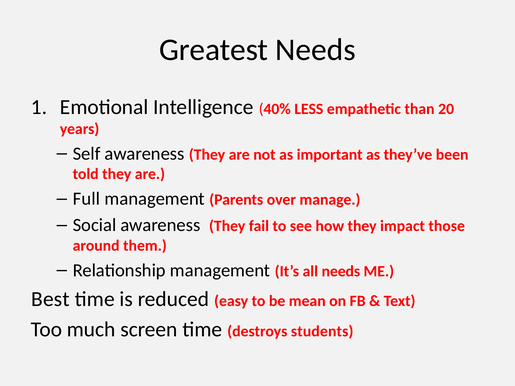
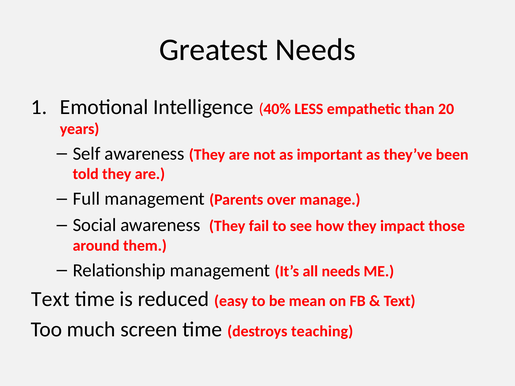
Best at (50, 299): Best -> Text
students: students -> teaching
